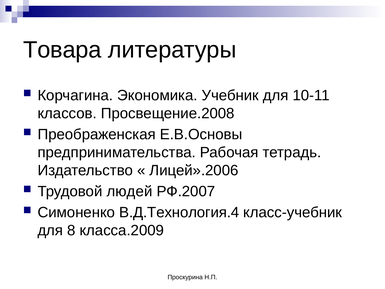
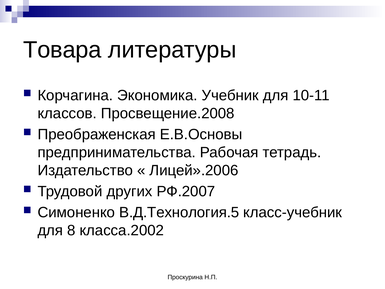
людей: людей -> других
В.Д.Технология.4: В.Д.Технология.4 -> В.Д.Технология.5
класса.2009: класса.2009 -> класса.2002
